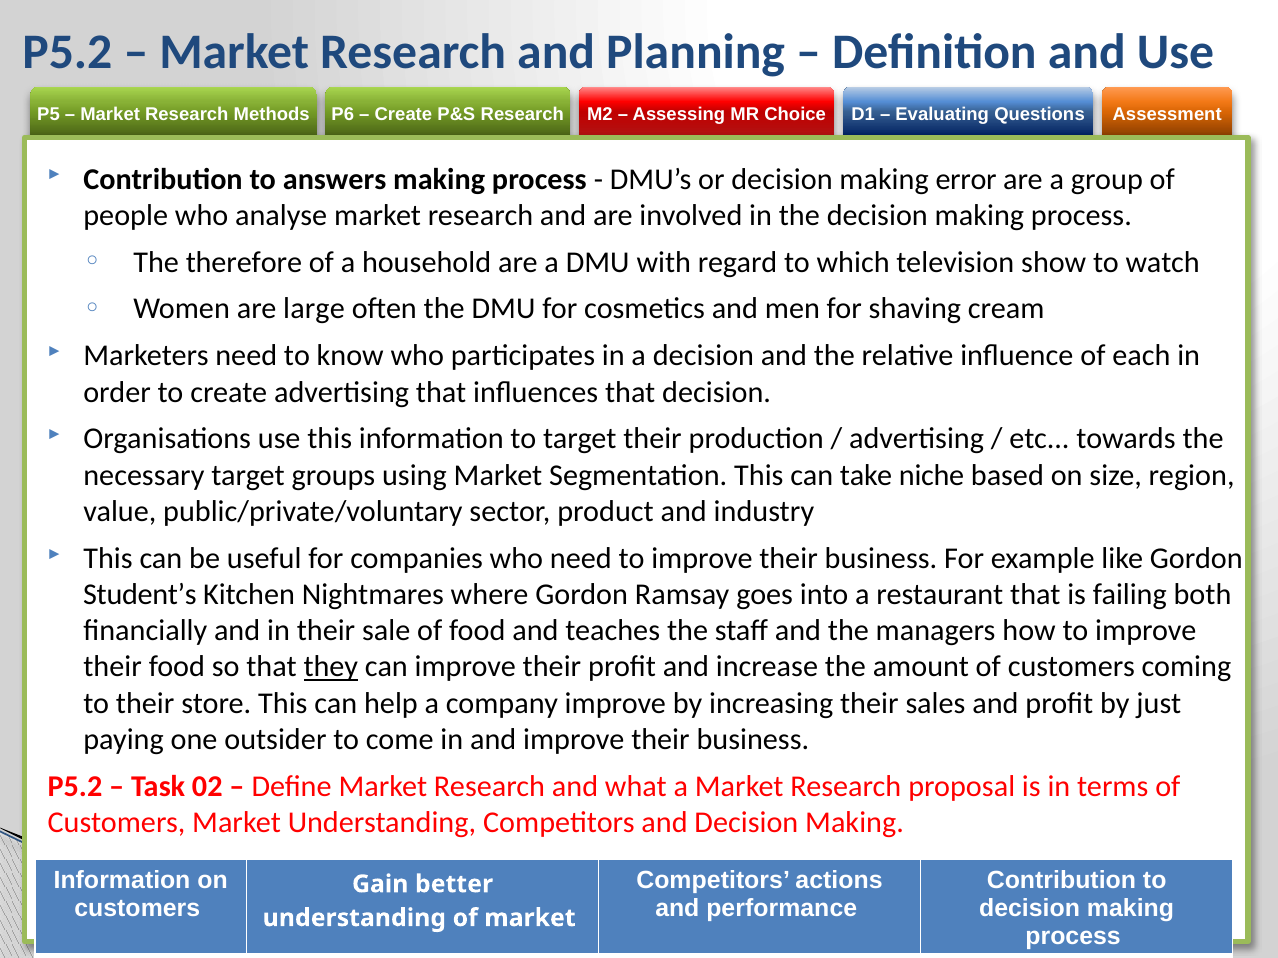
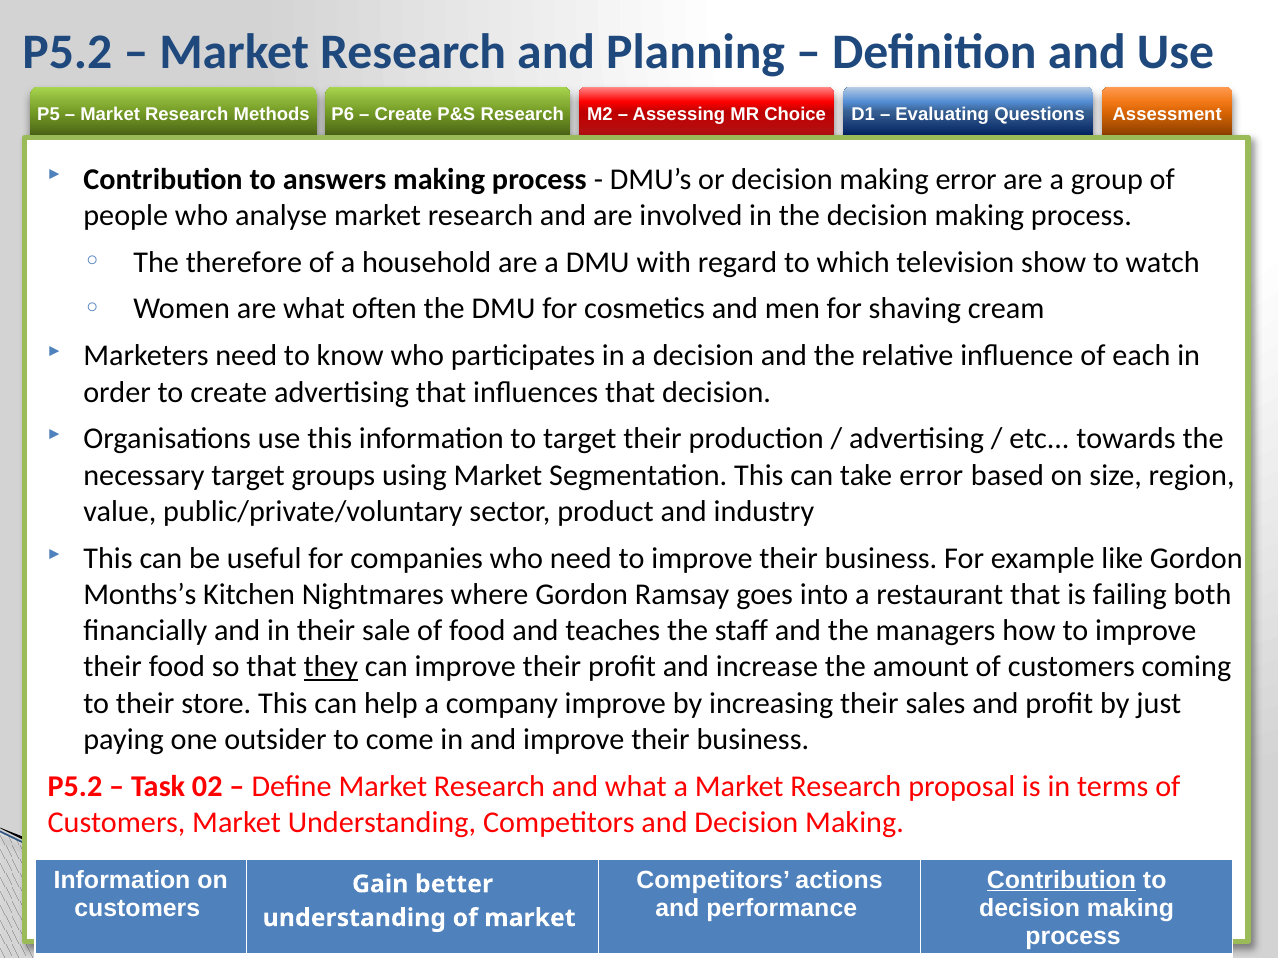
are large: large -> what
take niche: niche -> error
Student’s: Student’s -> Months’s
Contribution at (1061, 881) underline: none -> present
